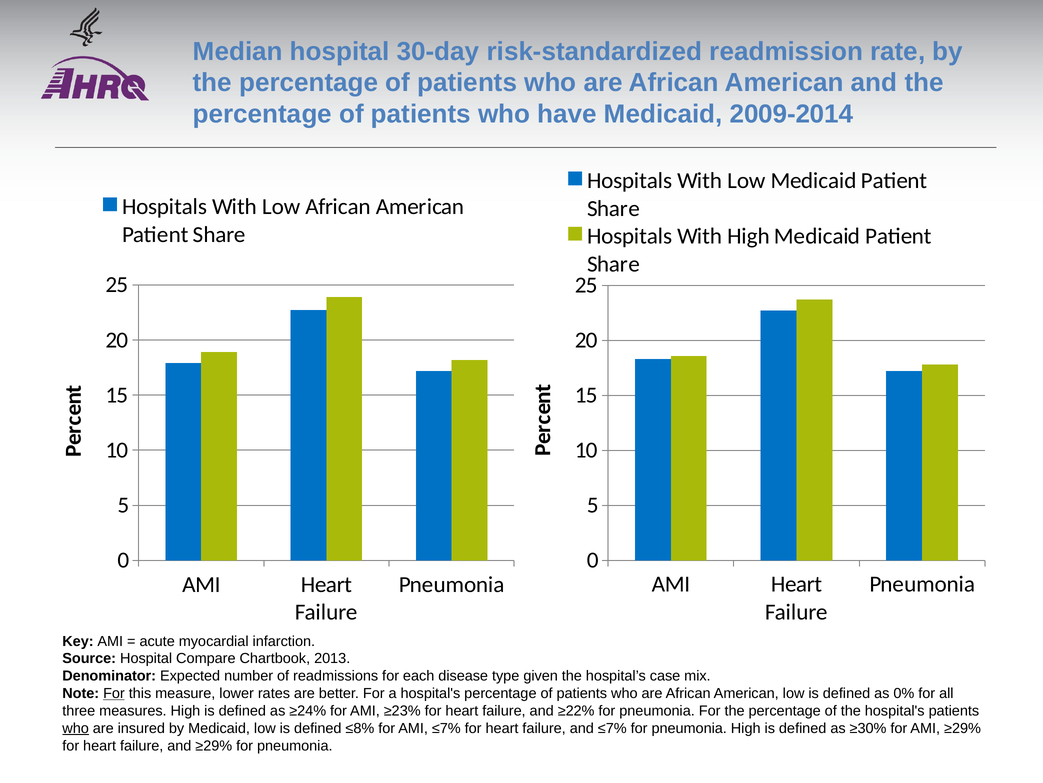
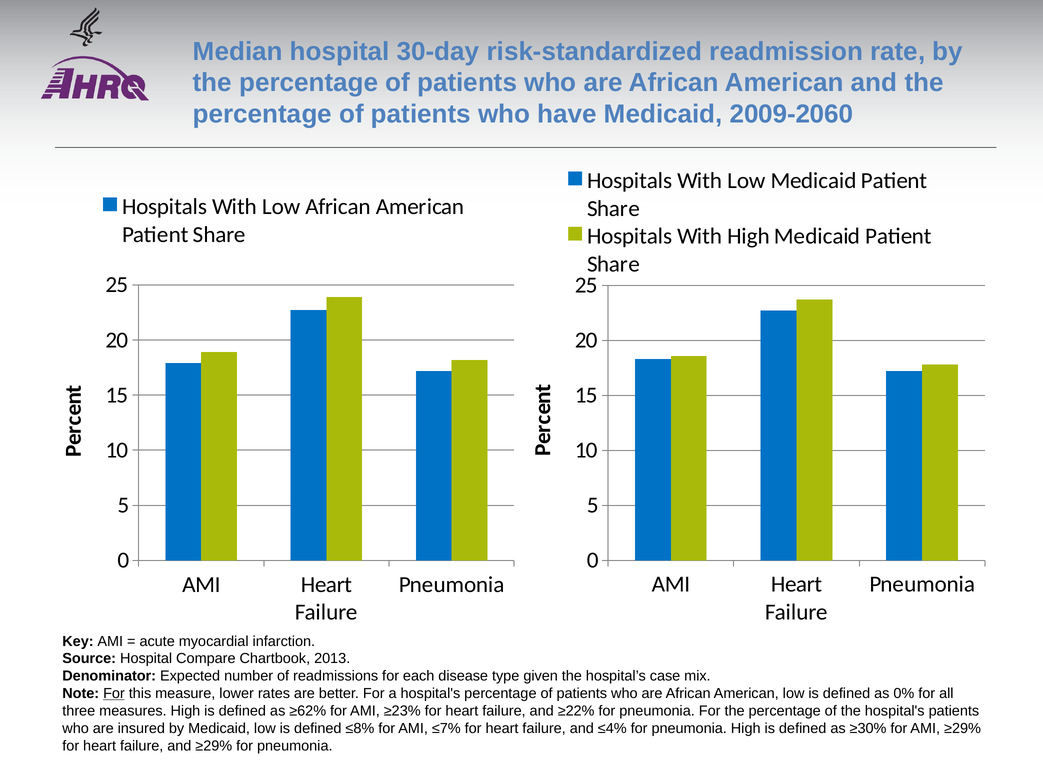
2009-2014: 2009-2014 -> 2009-2060
≥24%: ≥24% -> ≥62%
who at (76, 728) underline: present -> none
and ≤7%: ≤7% -> ≤4%
